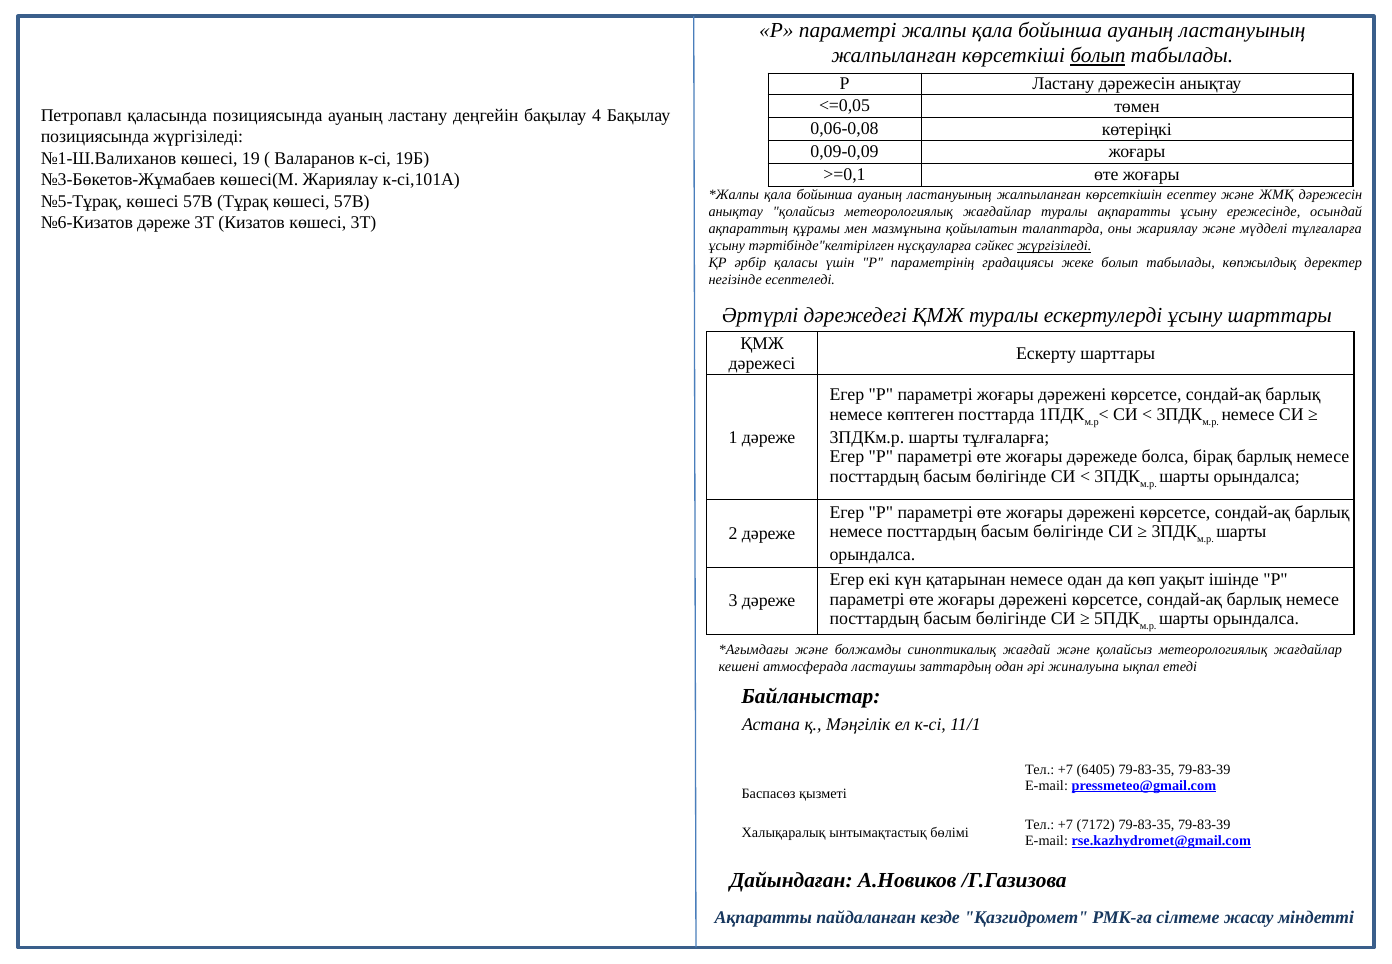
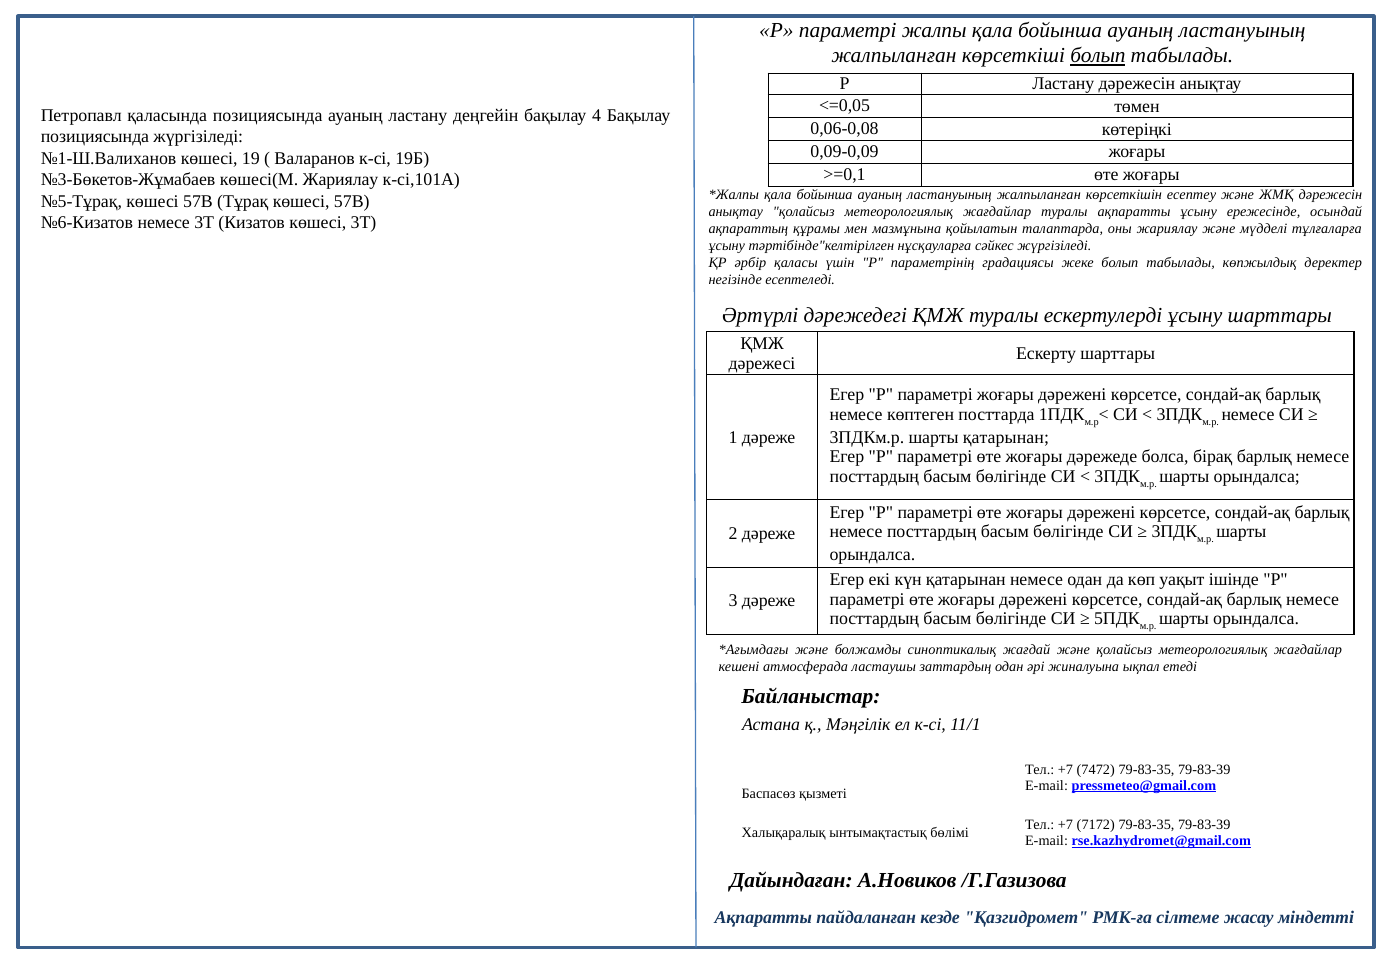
№6-Кизатов дәреже: дәреже -> немесе
жүргізіледі at (1054, 246) underline: present -> none
шарты тұлғаларға: тұлғаларға -> қатарынан
6405: 6405 -> 7472
